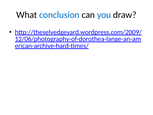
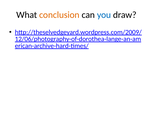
conclusion colour: blue -> orange
